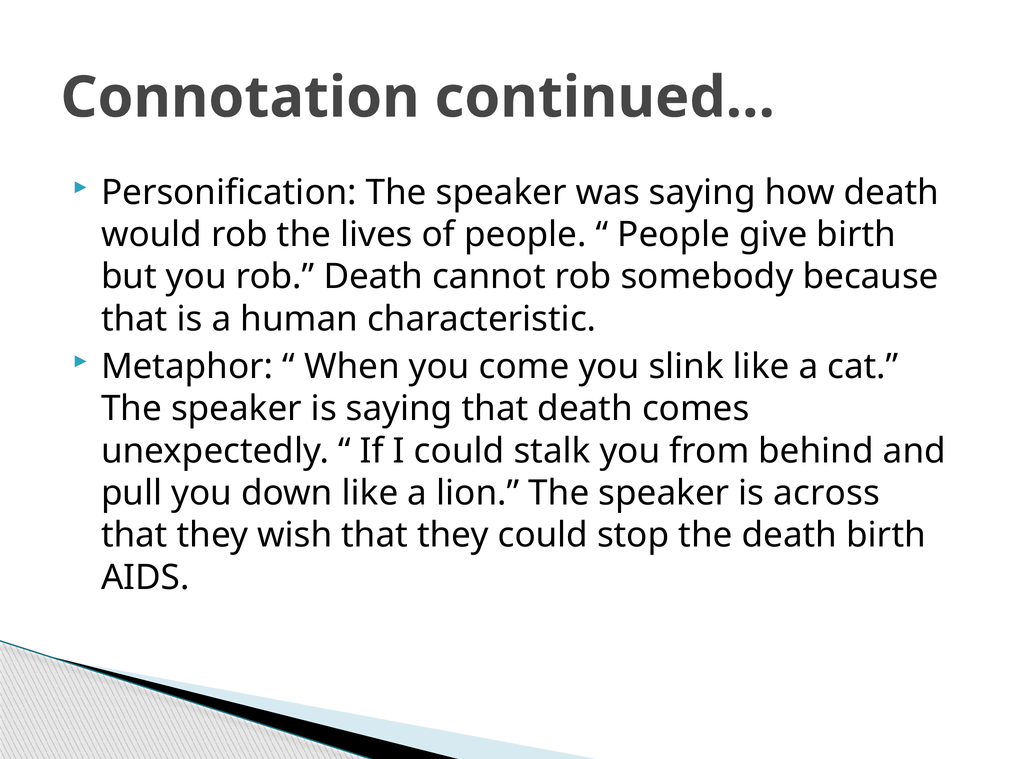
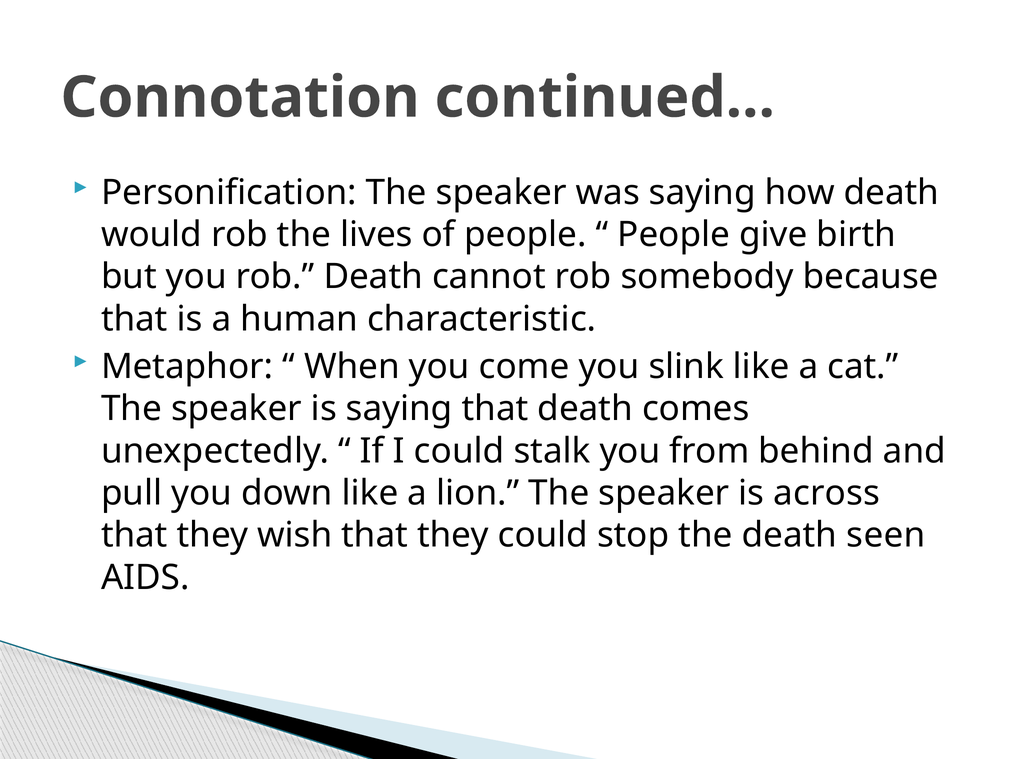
death birth: birth -> seen
